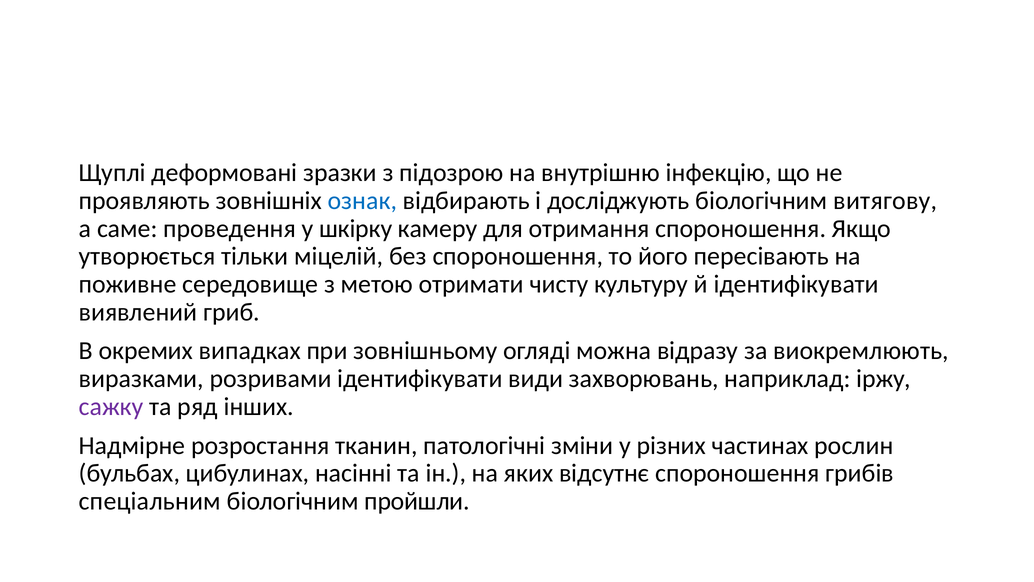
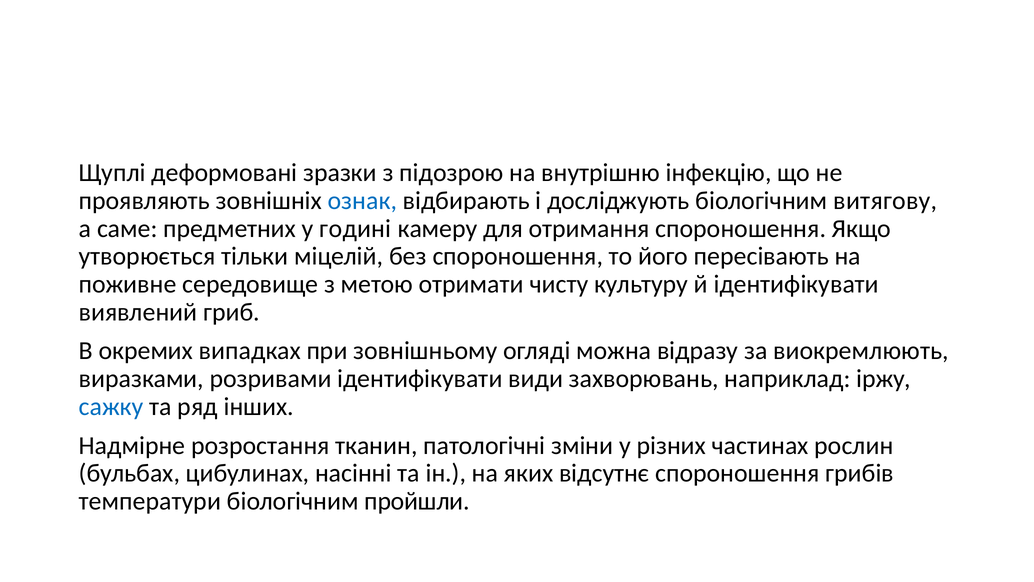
проведення: проведення -> предметних
шкірку: шкірку -> годині
сажку colour: purple -> blue
спеціальним: спеціальним -> температури
